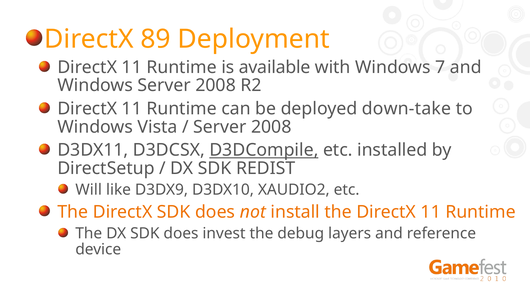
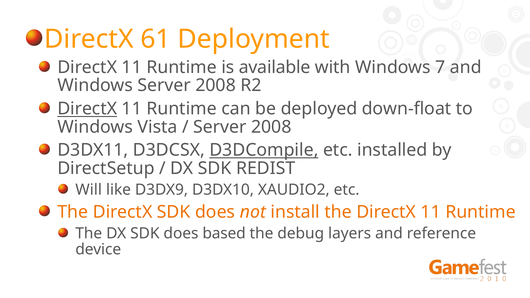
89: 89 -> 61
DirectX at (87, 109) underline: none -> present
down-take: down-take -> down-float
invest: invest -> based
